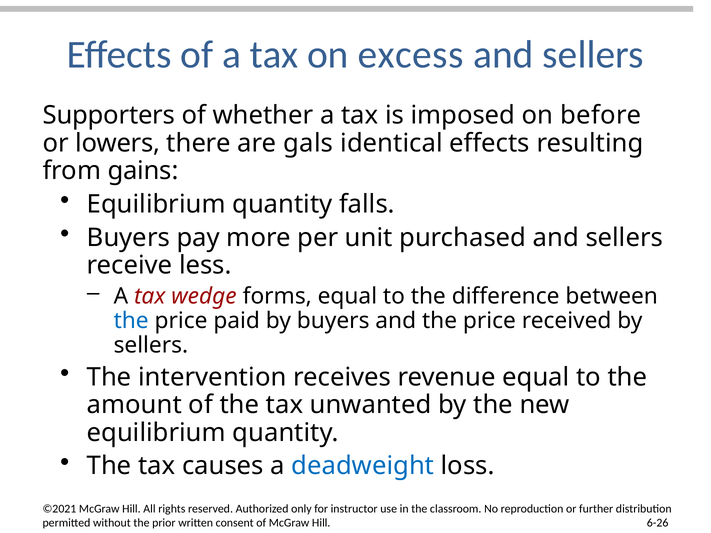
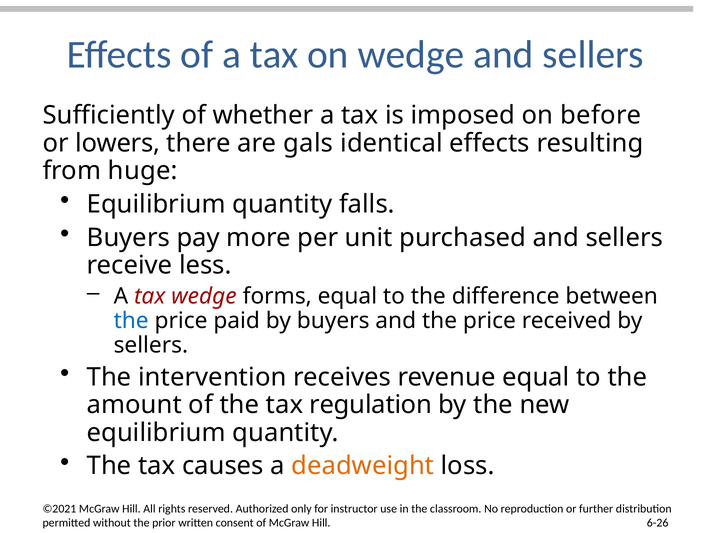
on excess: excess -> wedge
Supporters: Supporters -> Sufficiently
gains: gains -> huge
unwanted: unwanted -> regulation
deadweight colour: blue -> orange
